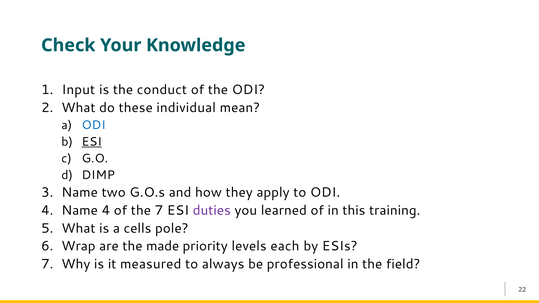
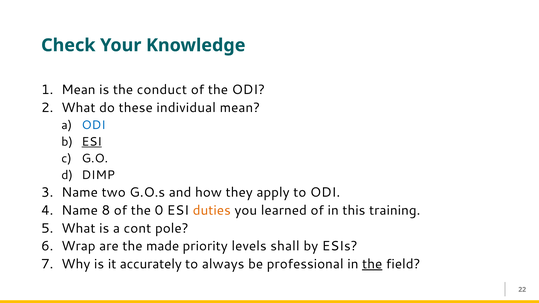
Input at (78, 90): Input -> Mean
Name 4: 4 -> 8
the 7: 7 -> 0
duties colour: purple -> orange
cells: cells -> cont
each: each -> shall
measured: measured -> accurately
the at (372, 264) underline: none -> present
